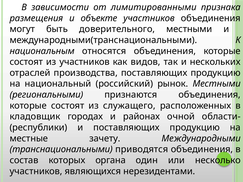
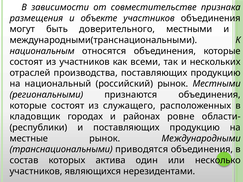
лимитированными: лимитированными -> совместительстве
видов: видов -> всеми
очной: очной -> ровне
местные зачету: зачету -> рынок
органа: органа -> актива
